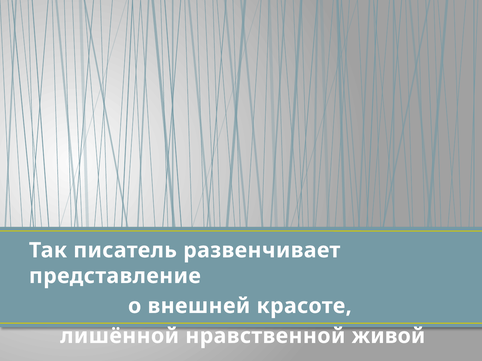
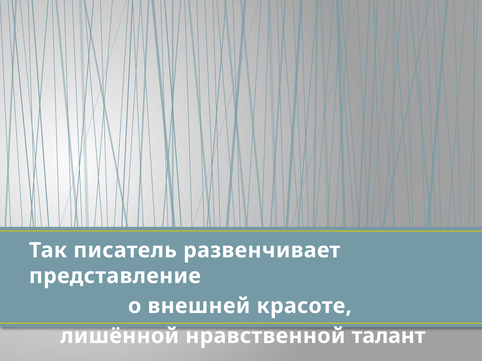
живой: живой -> талант
